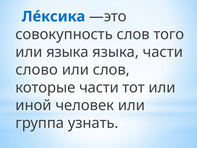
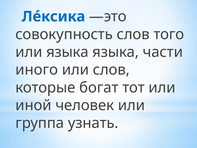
слово: слово -> иного
которые части: части -> богат
